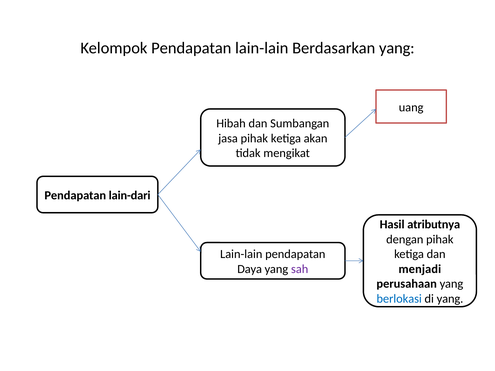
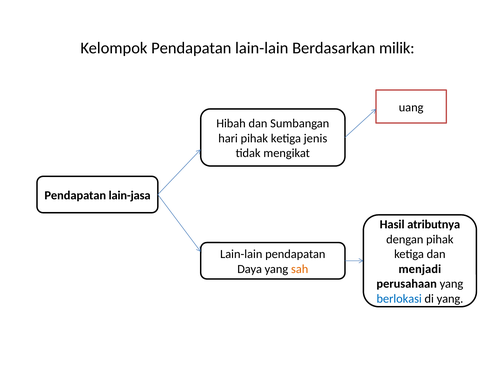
Berdasarkan yang: yang -> milik
jasa: jasa -> hari
akan: akan -> jenis
lain-dari: lain-dari -> lain-jasa
sah colour: purple -> orange
